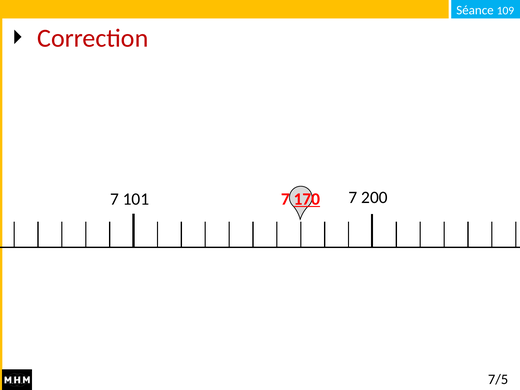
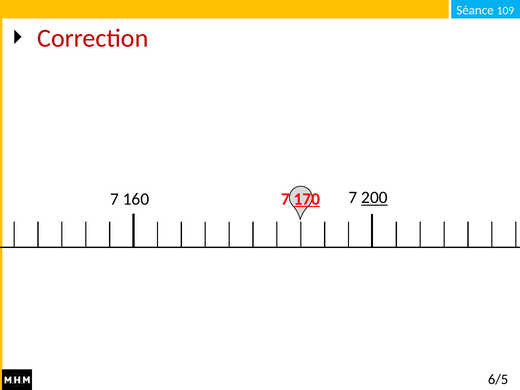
101: 101 -> 160
200 underline: none -> present
7/5: 7/5 -> 6/5
